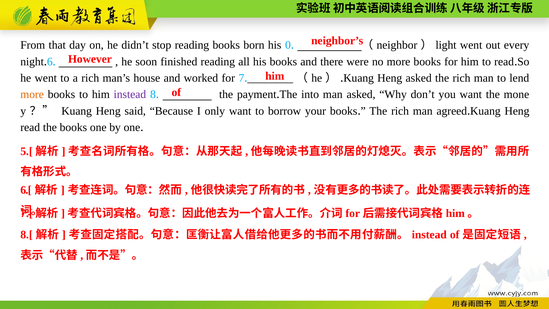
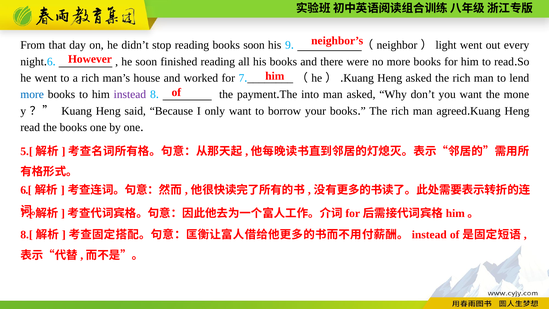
books born: born -> soon
0: 0 -> 9
more at (32, 94) colour: orange -> blue
